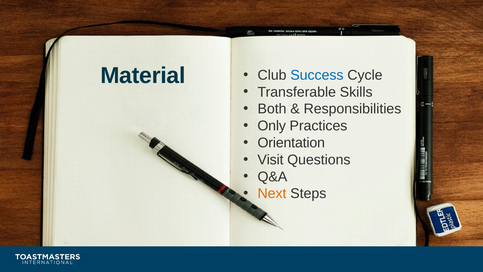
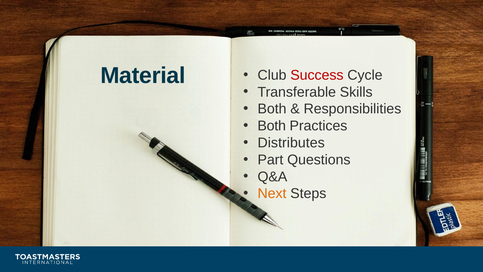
Success colour: blue -> red
Only at (272, 126): Only -> Both
Orientation: Orientation -> Distributes
Visit: Visit -> Part
